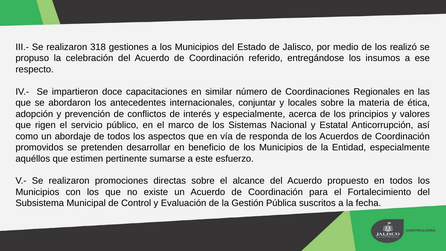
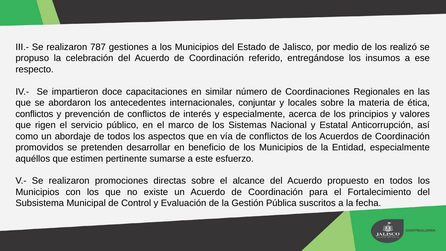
318: 318 -> 787
adopción at (34, 114): adopción -> conflictos
vía de responda: responda -> conflictos
